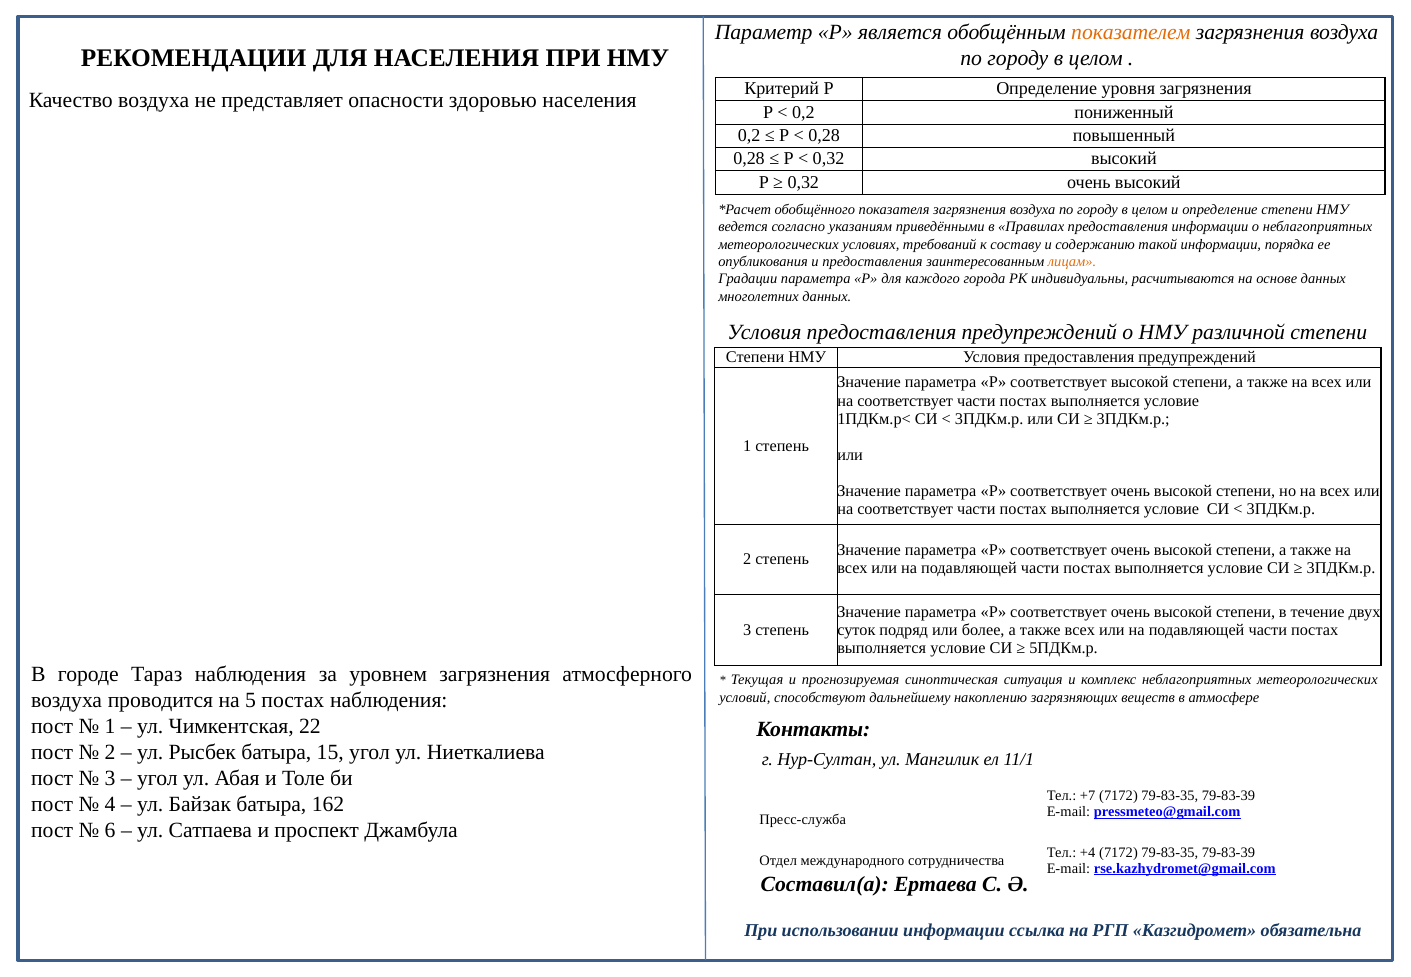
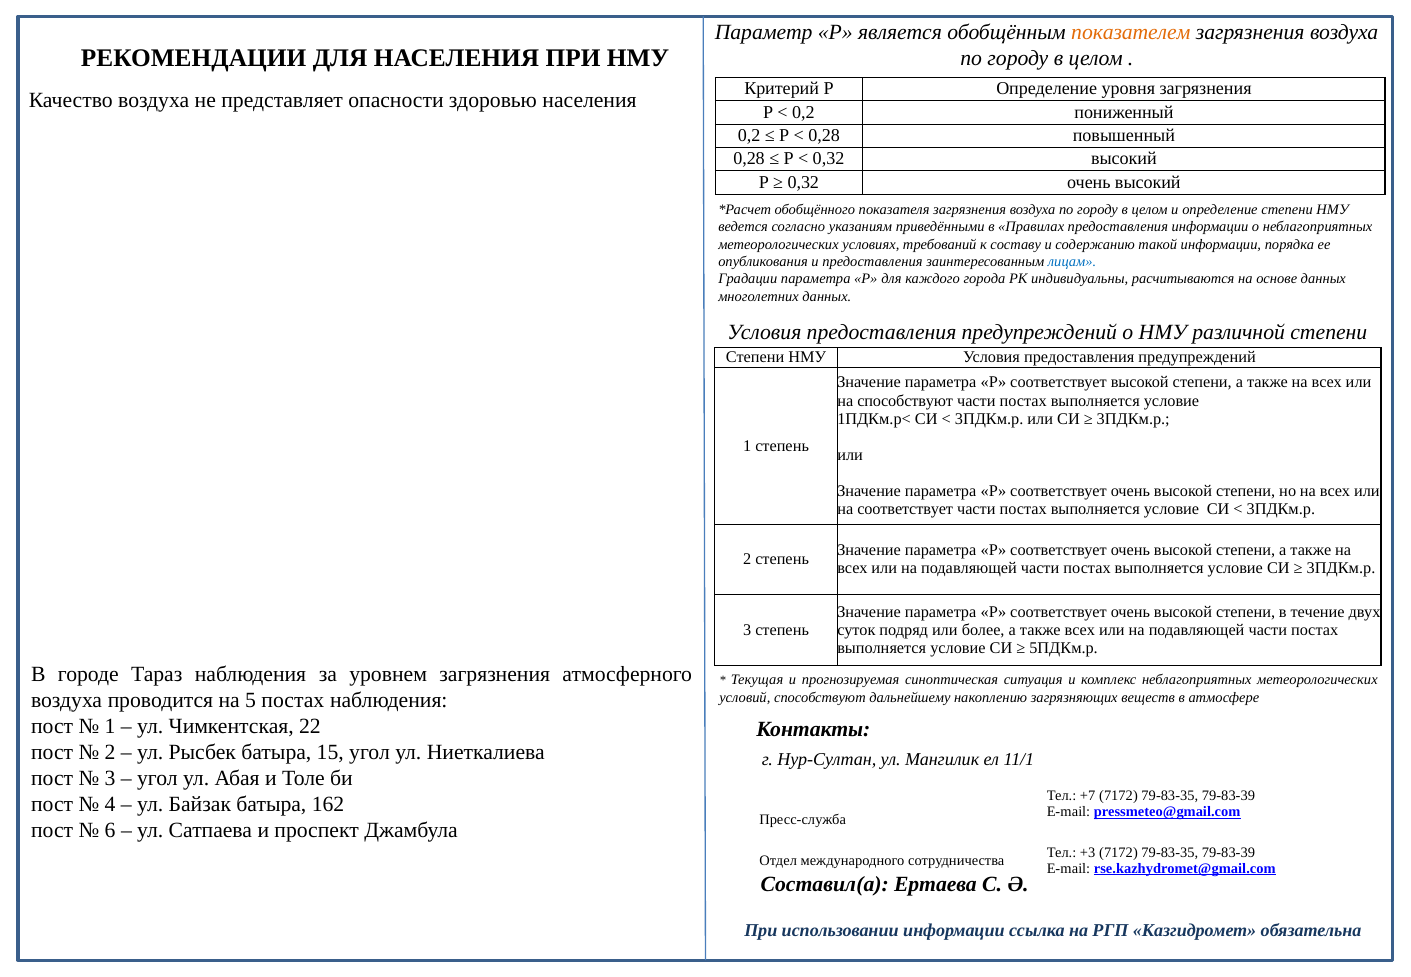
лицам colour: orange -> blue
соответствует at (905, 401): соответствует -> способствуют
+4: +4 -> +3
